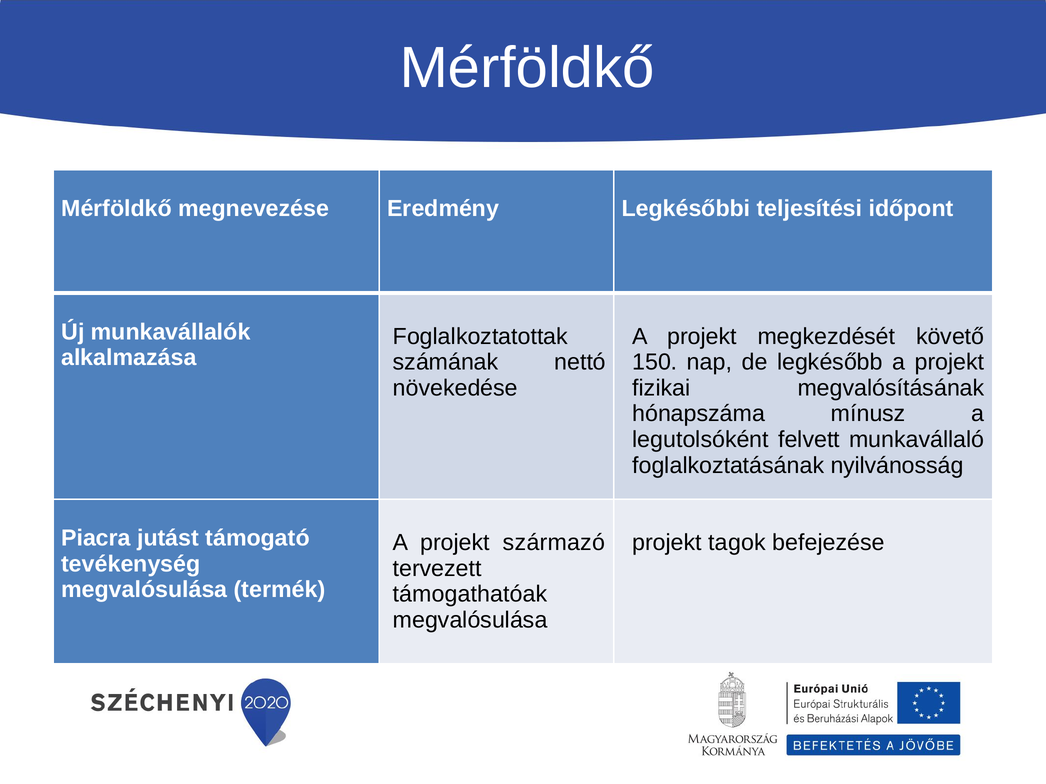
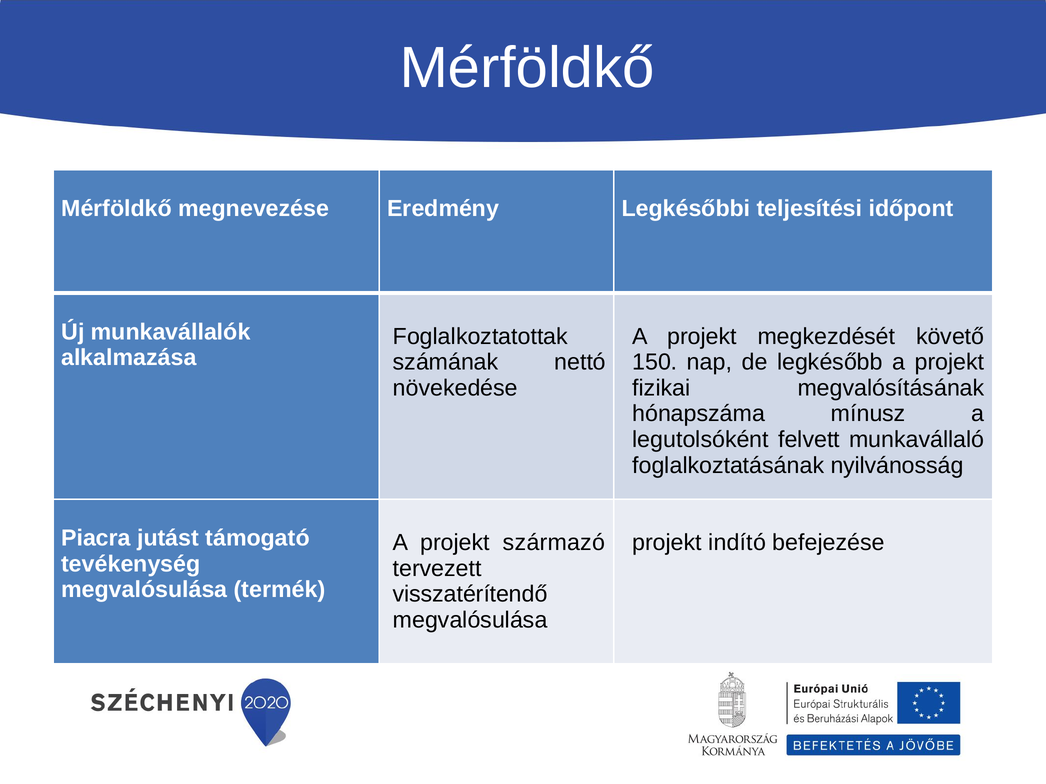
tagok: tagok -> indító
támogathatóak: támogathatóak -> visszatérítendő
